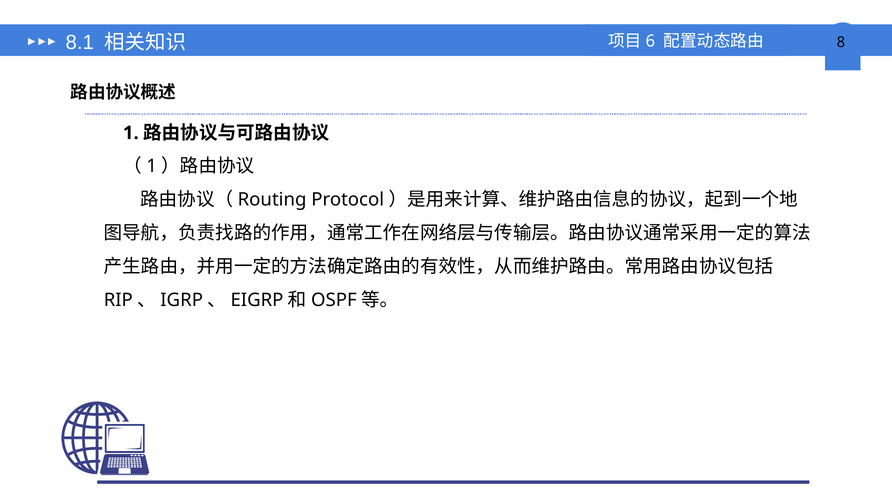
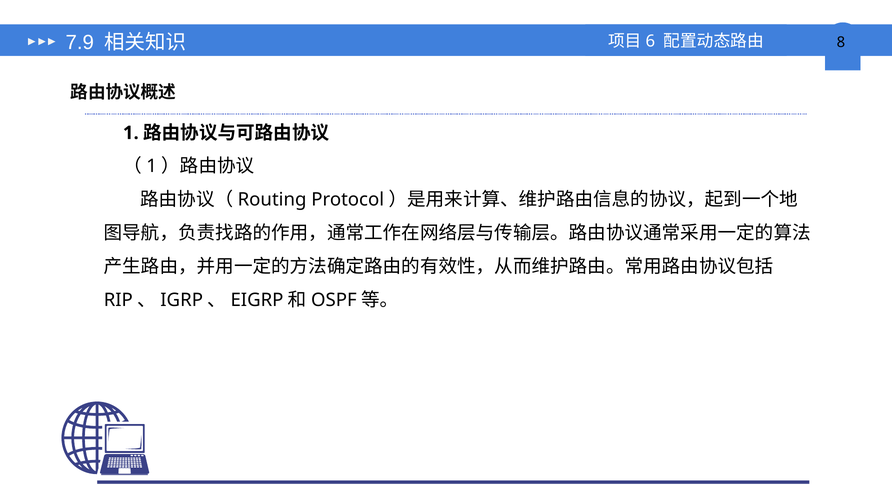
8.1: 8.1 -> 7.9
